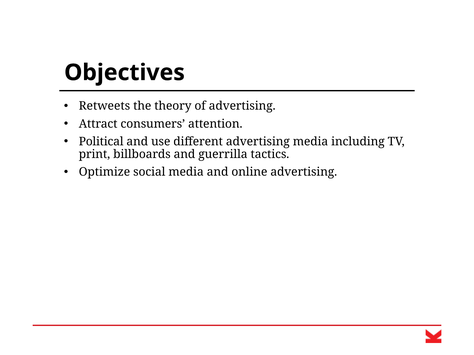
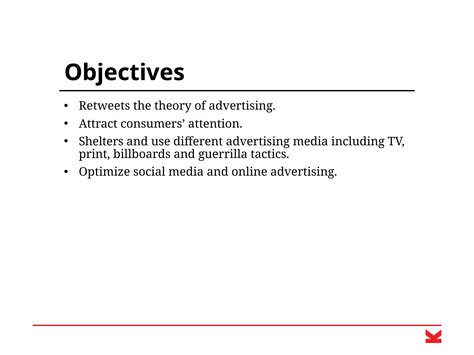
Political: Political -> Shelters
